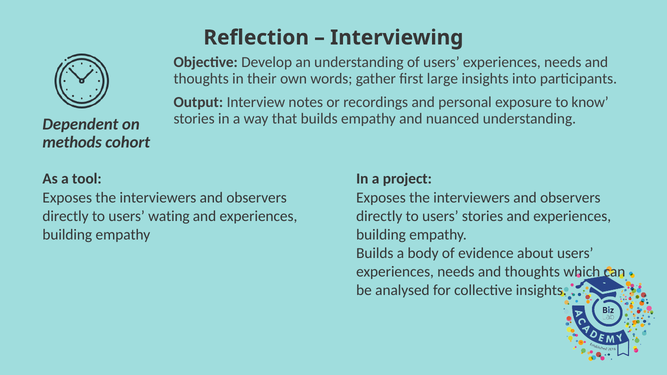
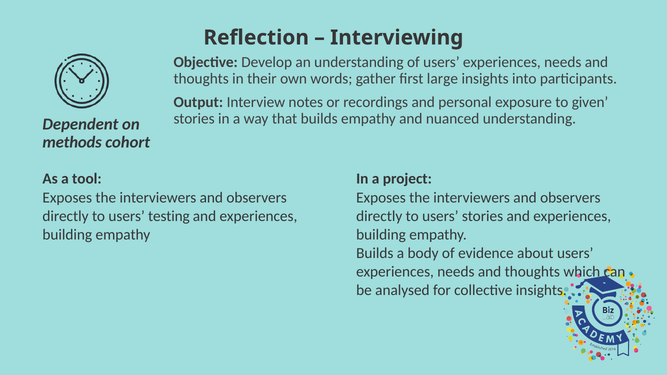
know: know -> given
wating: wating -> testing
